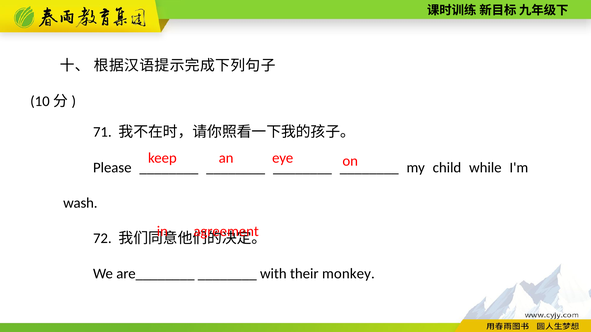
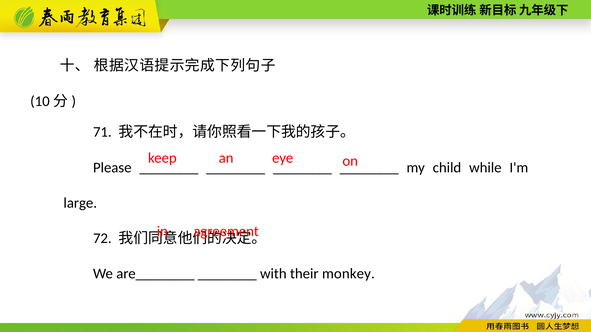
wash: wash -> large
